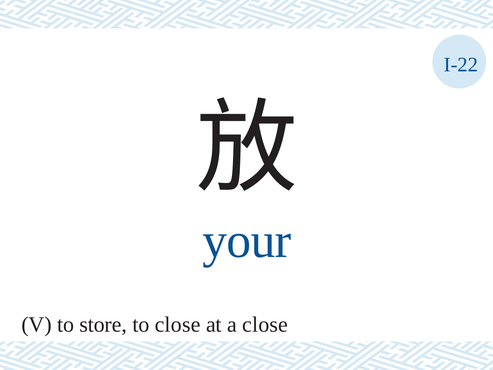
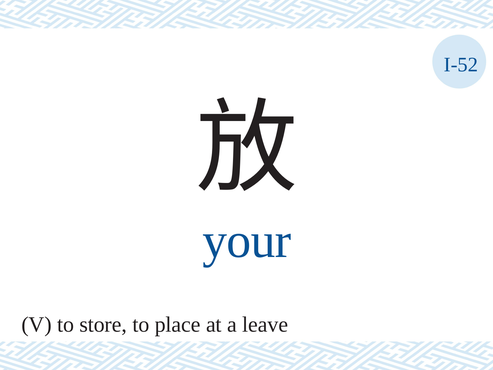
I-22: I-22 -> I-52
to close: close -> place
a close: close -> leave
